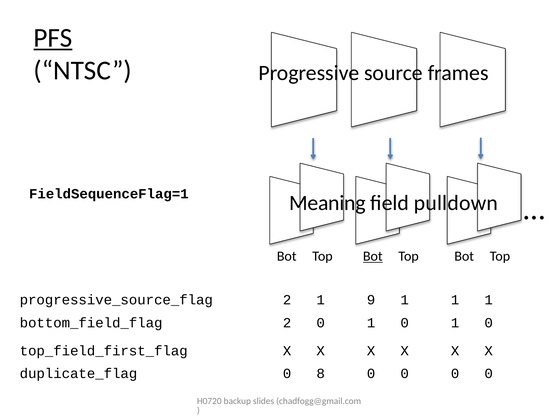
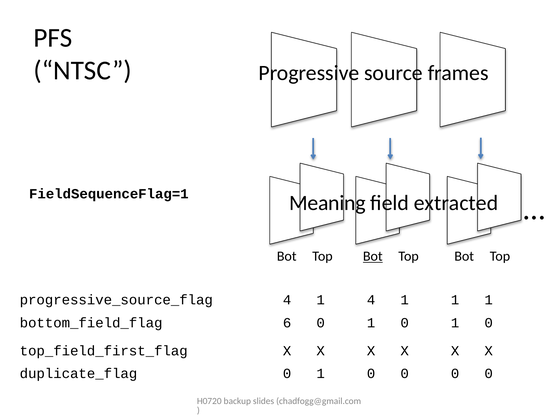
PFS underline: present -> none
pulldown: pulldown -> extracted
2 at (287, 300): 2 -> 4
1 9: 9 -> 4
2 at (287, 323): 2 -> 6
8 at (321, 374): 8 -> 1
